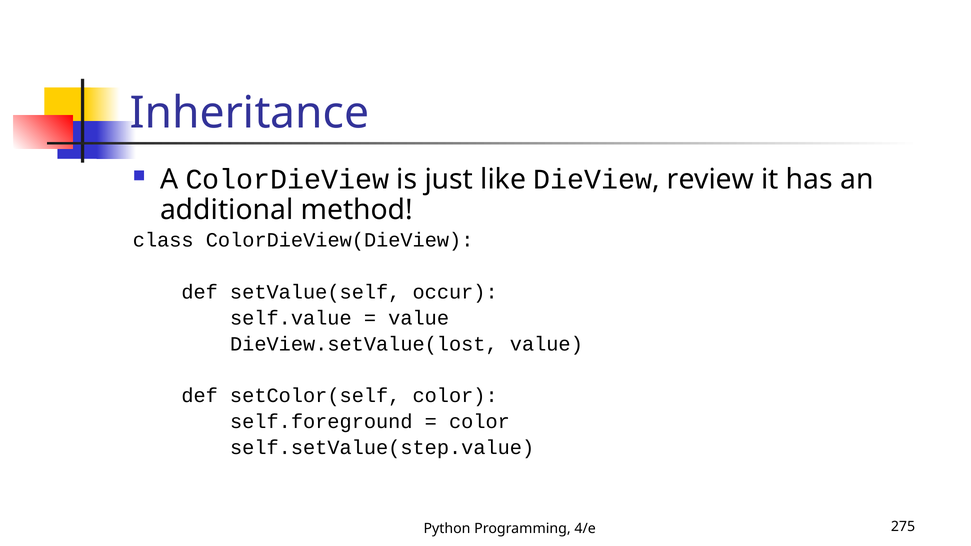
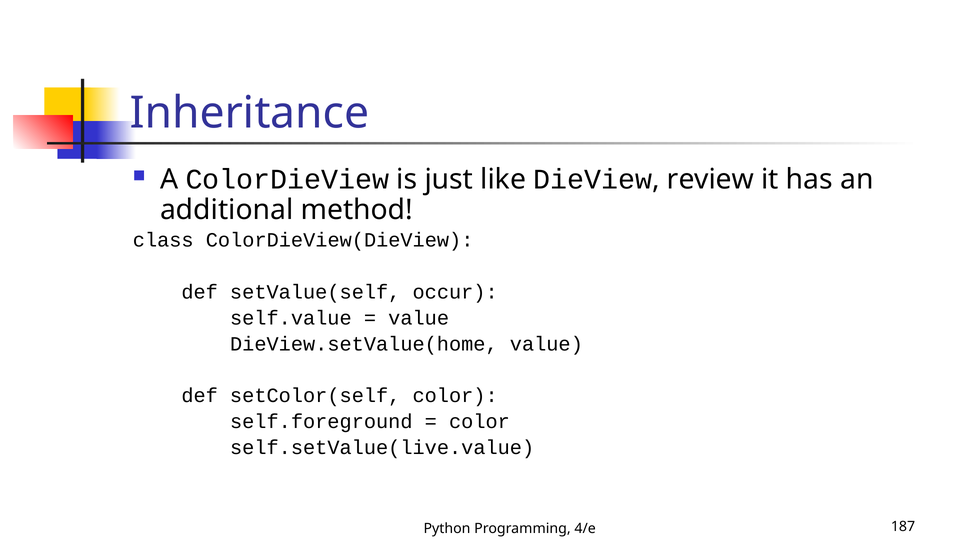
DieView.setValue(lost: DieView.setValue(lost -> DieView.setValue(home
self.setValue(step.value: self.setValue(step.value -> self.setValue(live.value
275: 275 -> 187
